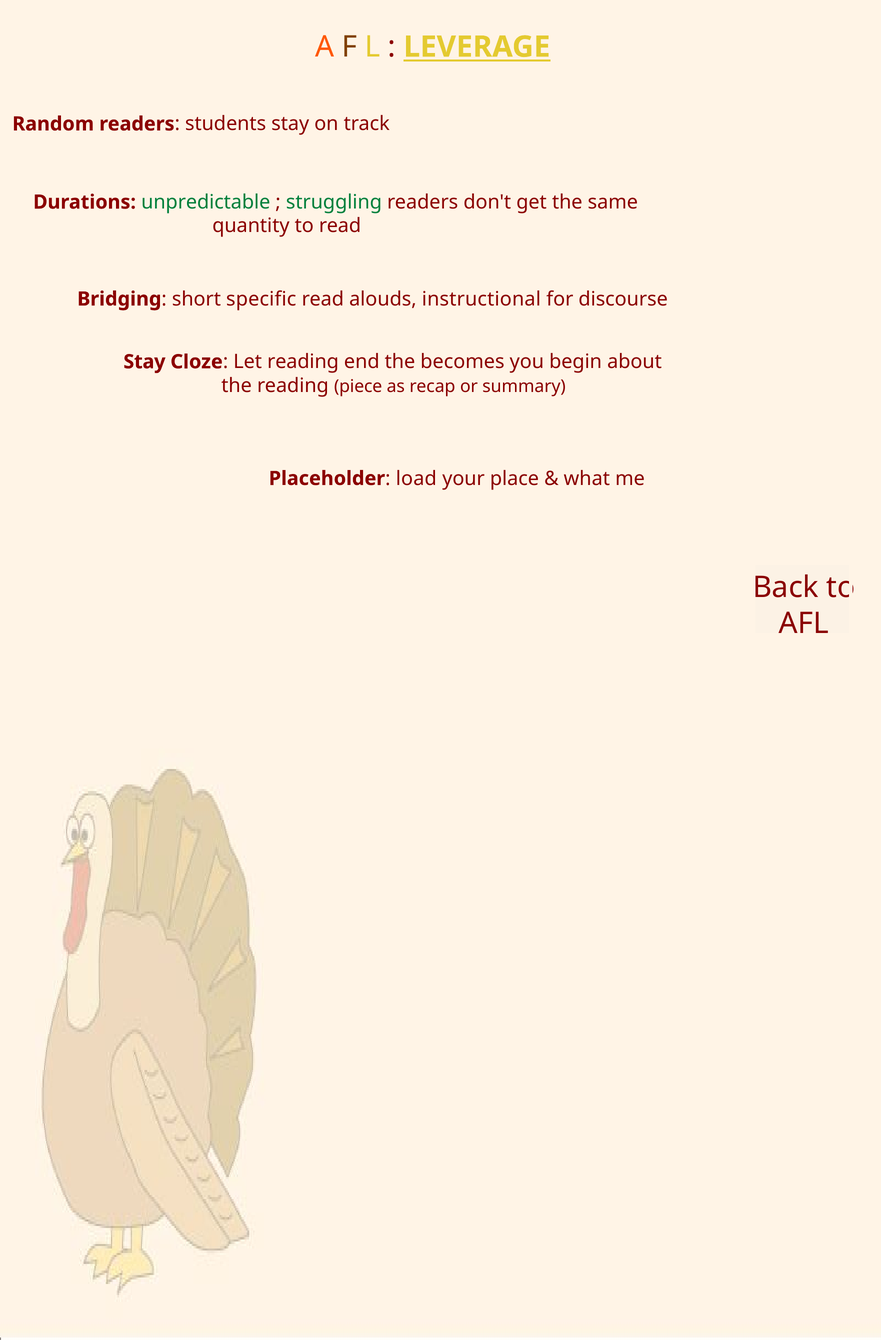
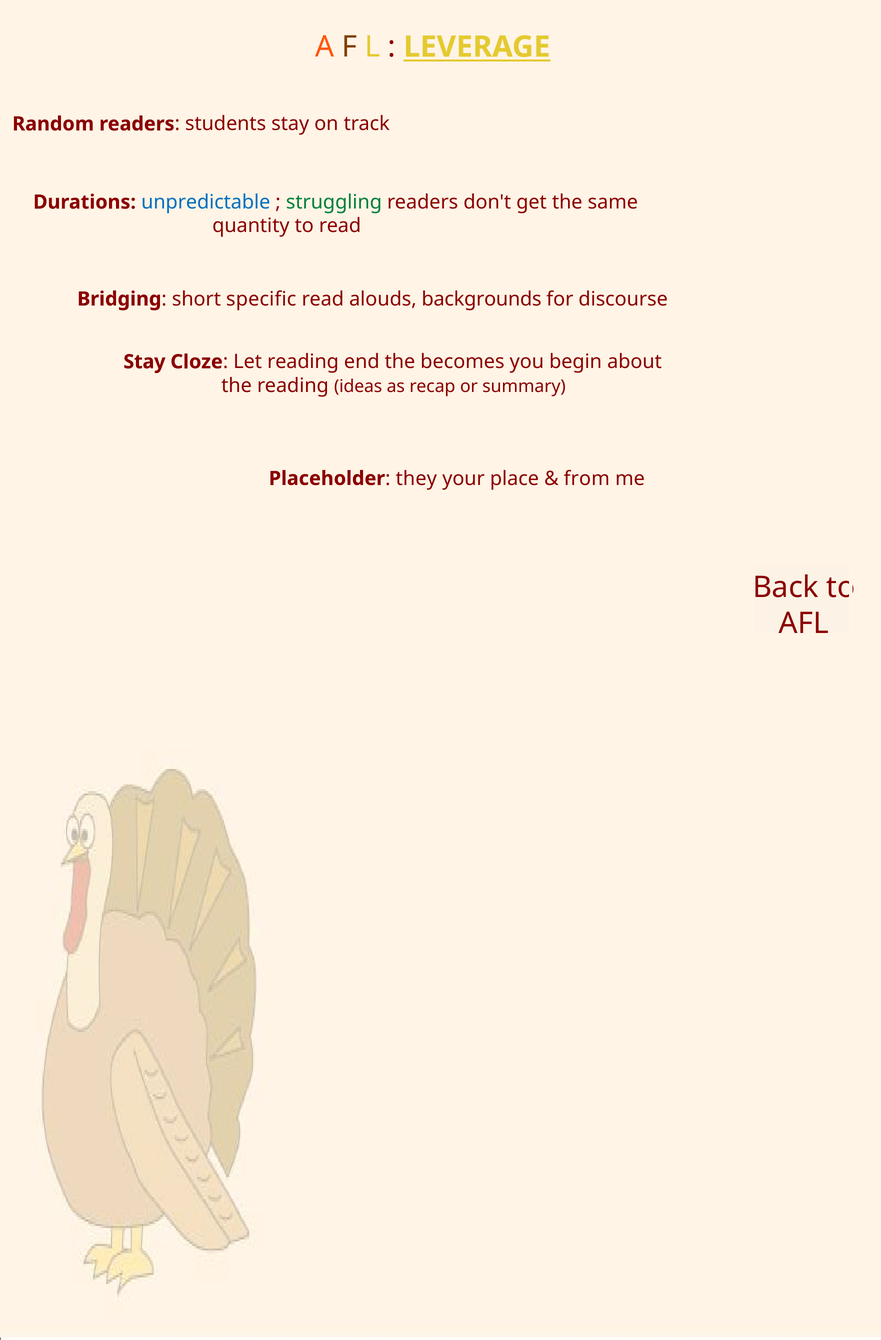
unpredictable colour: green -> blue
instructional: instructional -> backgrounds
piece: piece -> ideas
load: load -> they
what: what -> from
